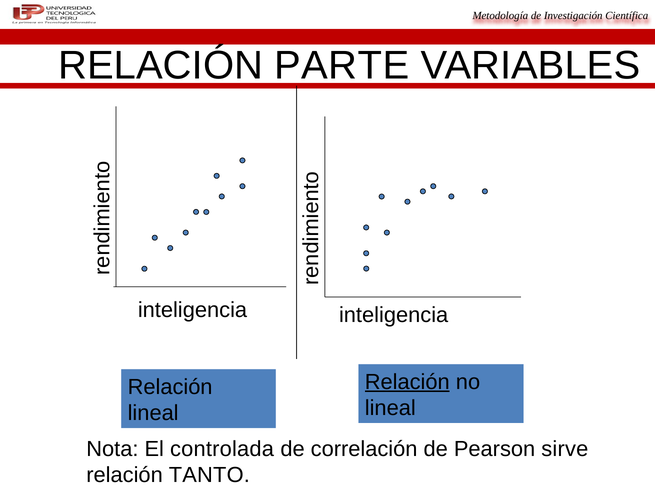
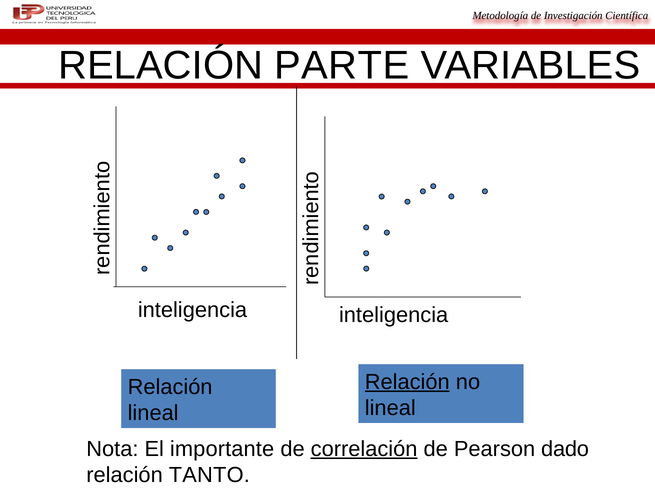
controlada: controlada -> importante
correlación underline: none -> present
sirve: sirve -> dado
